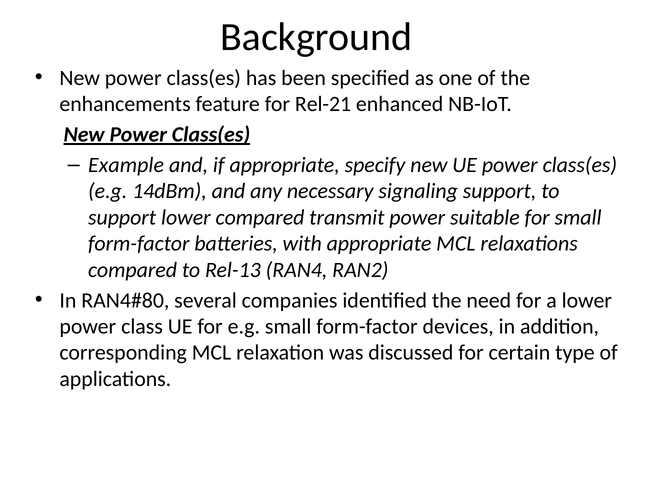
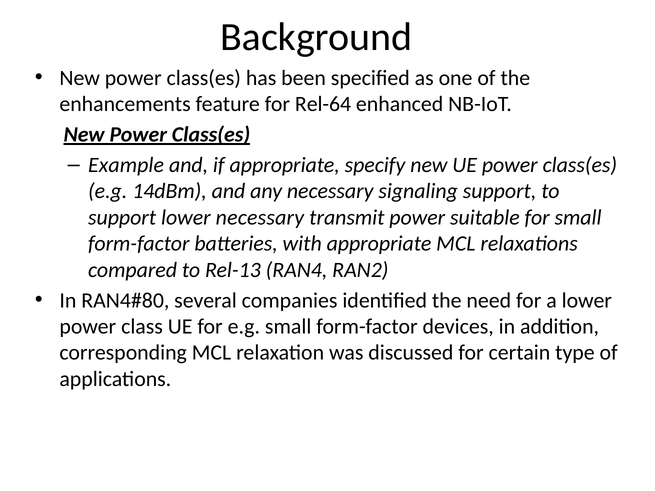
Rel-21: Rel-21 -> Rel-64
lower compared: compared -> necessary
